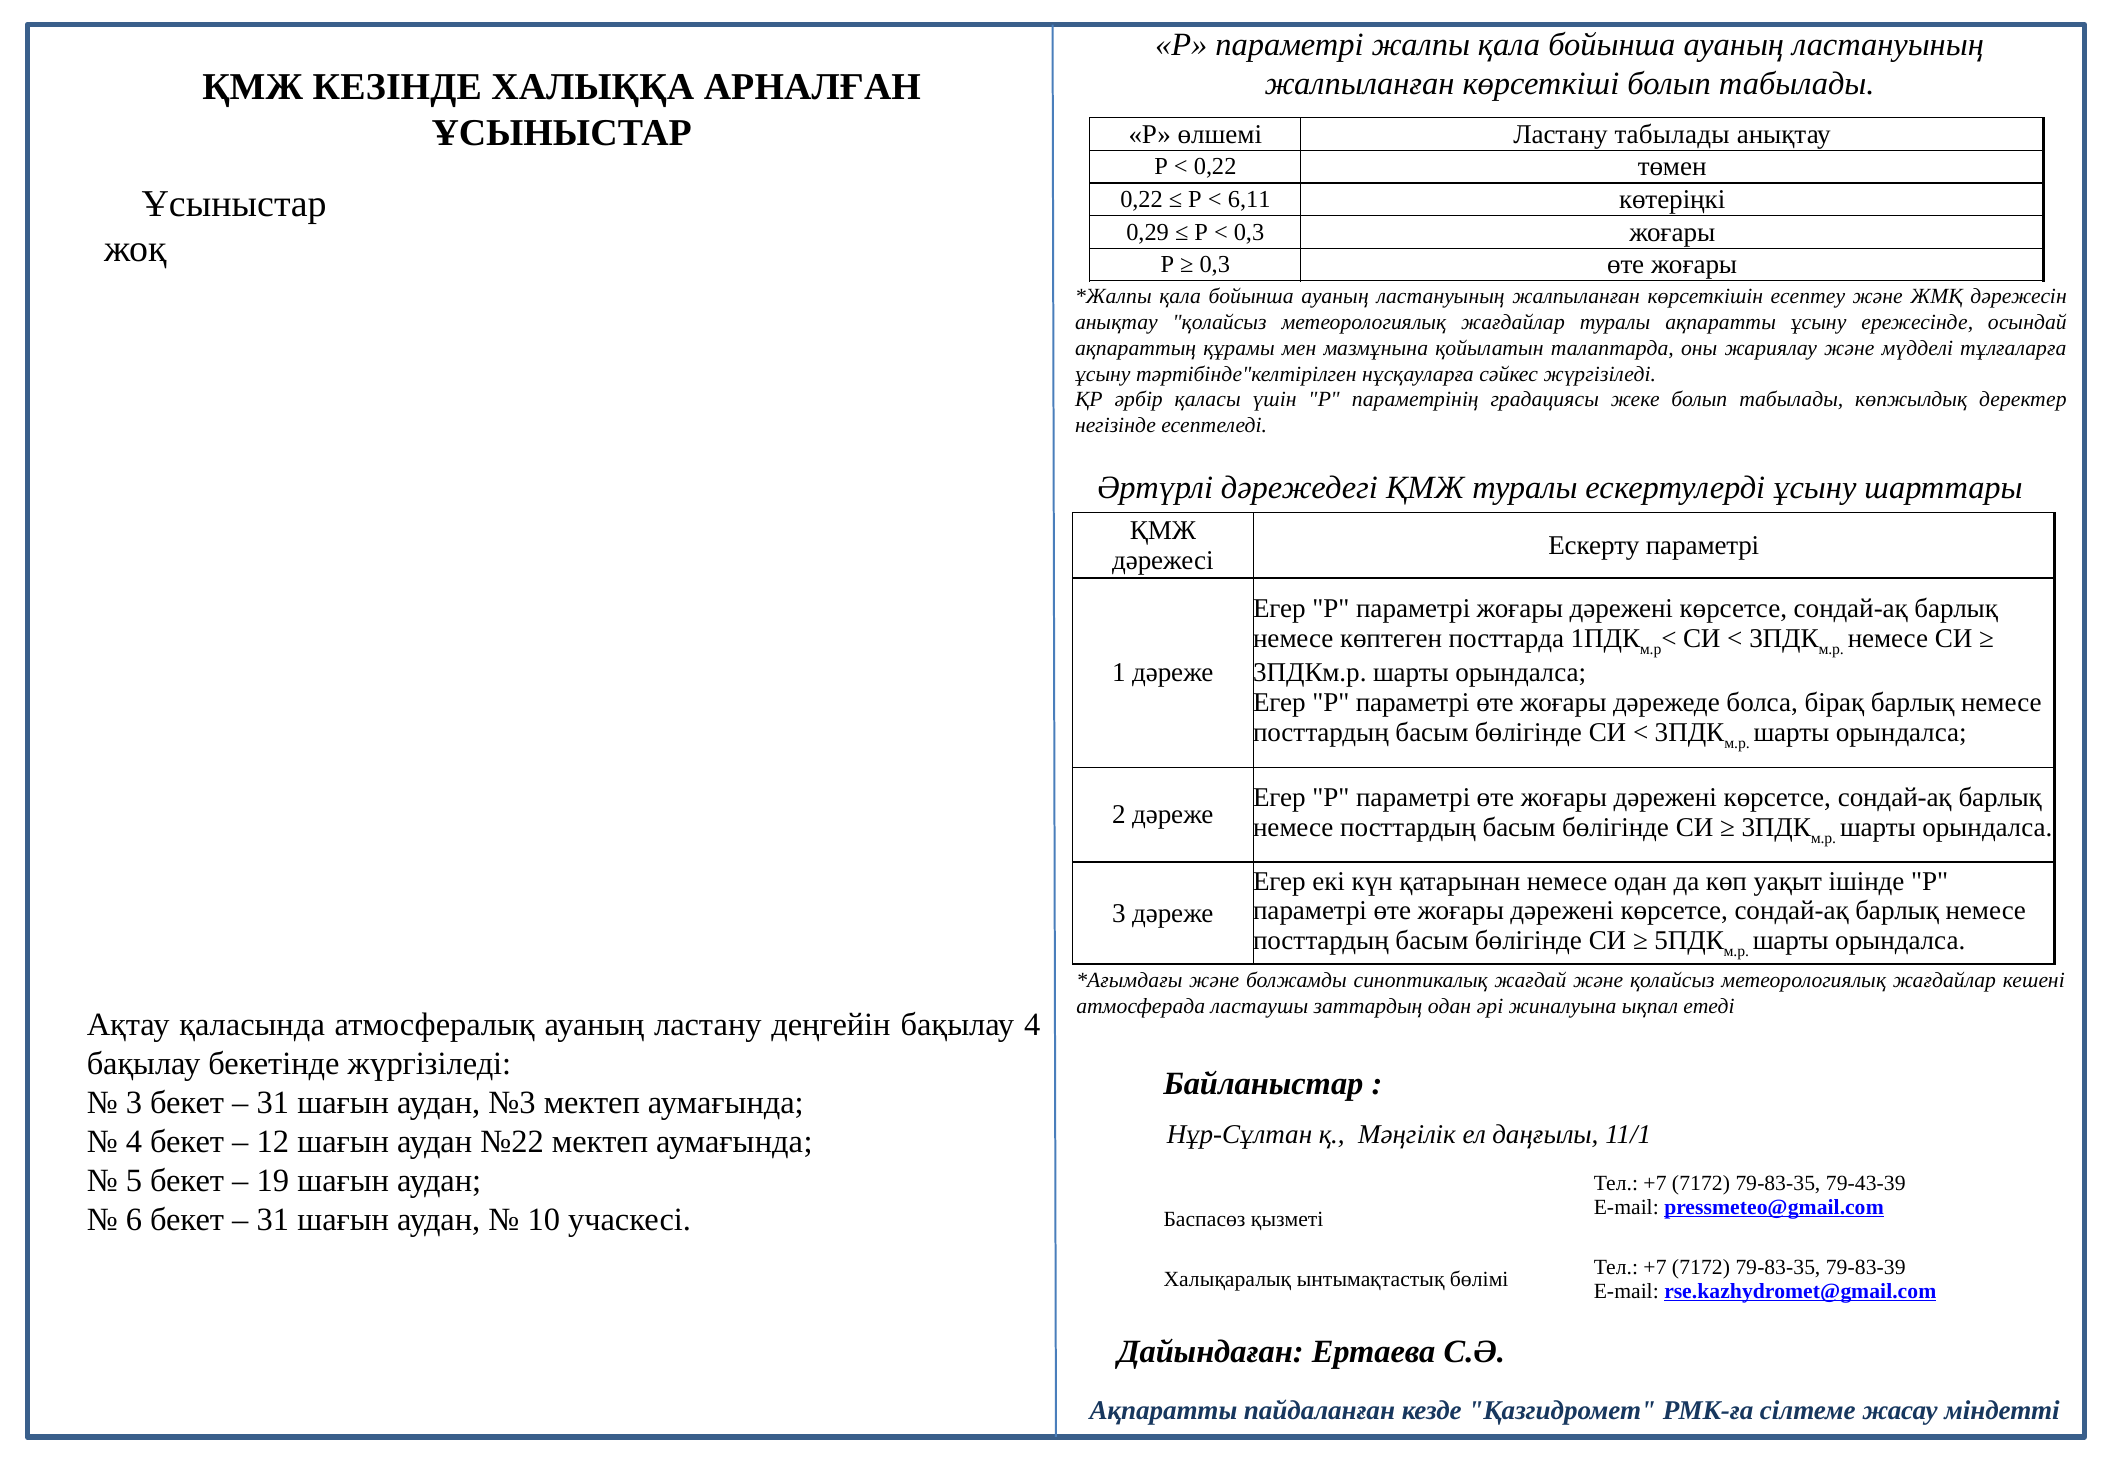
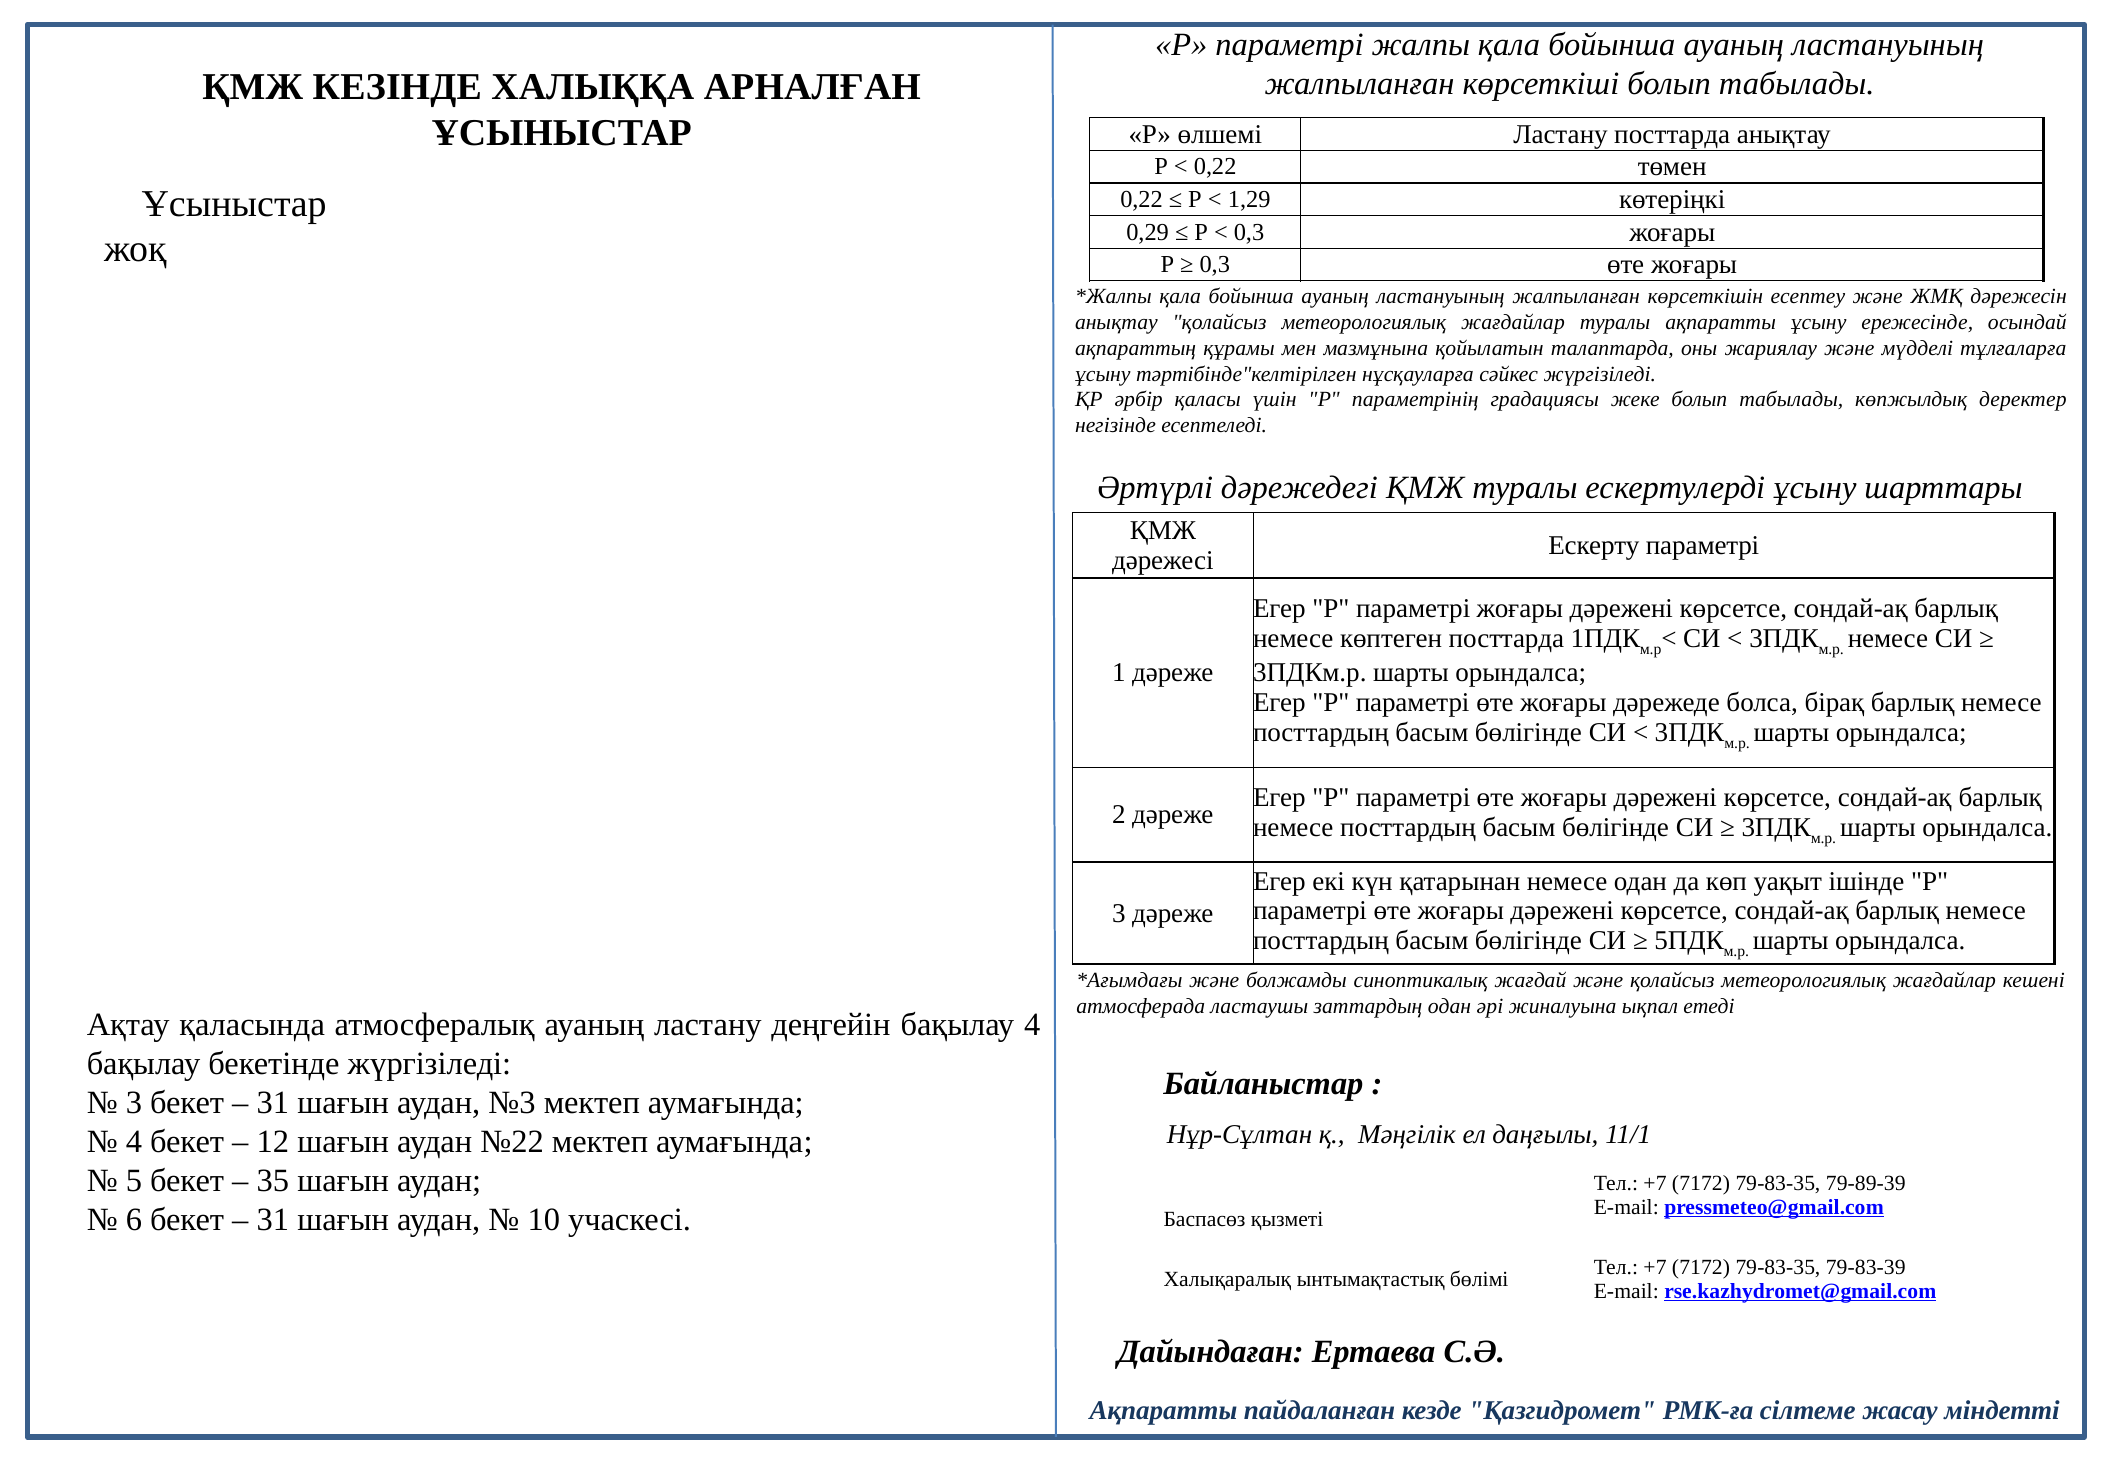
Ластану табылады: табылады -> посттарда
6,11: 6,11 -> 1,29
19: 19 -> 35
79-43-39: 79-43-39 -> 79-89-39
